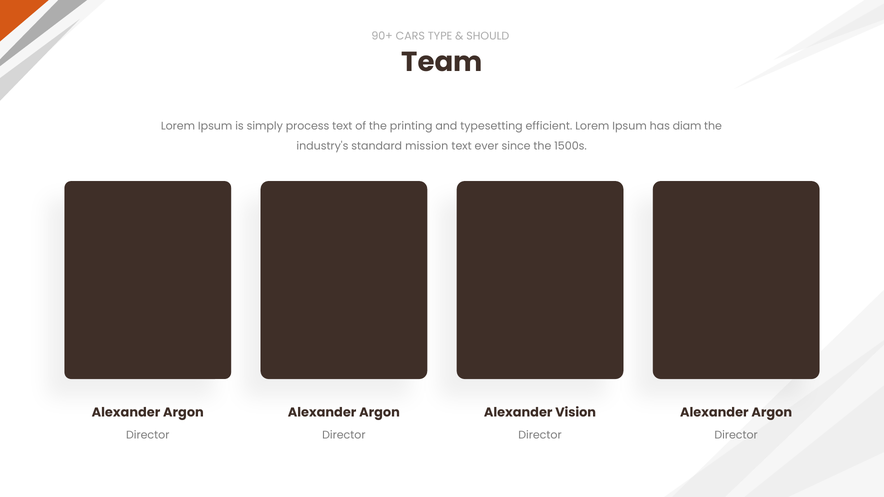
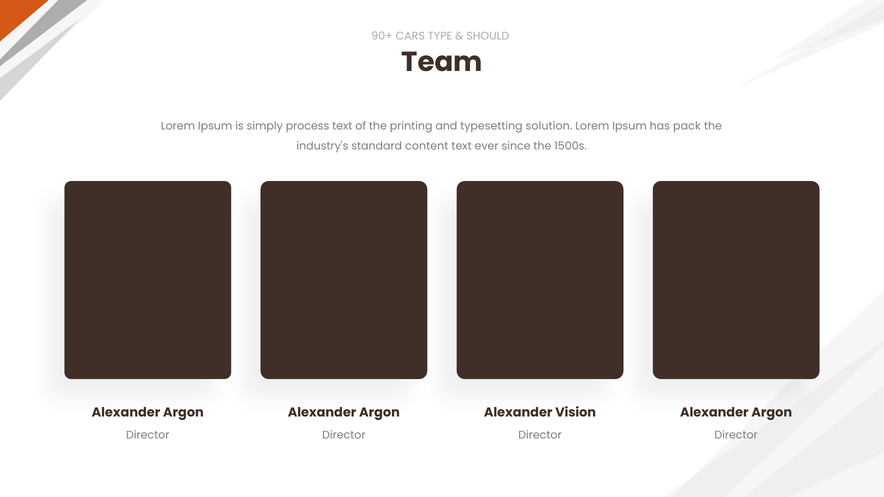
efficient: efficient -> solution
diam: diam -> pack
mission: mission -> content
